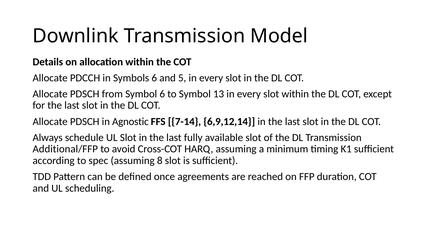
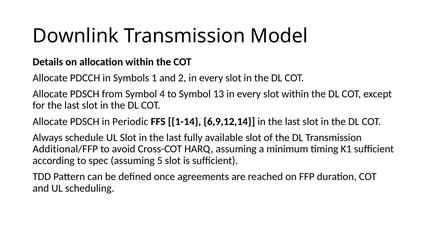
Symbols 6: 6 -> 1
5: 5 -> 2
Symbol 6: 6 -> 4
Agnostic: Agnostic -> Periodic
7-14: 7-14 -> 1-14
8: 8 -> 5
